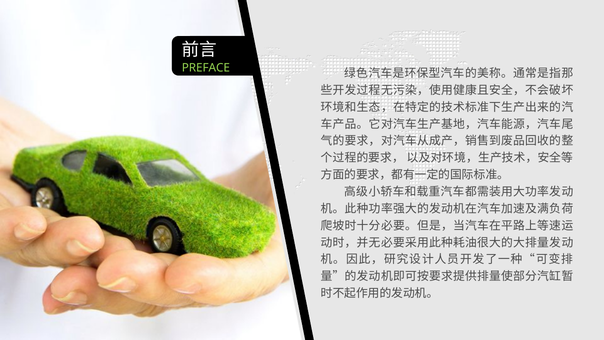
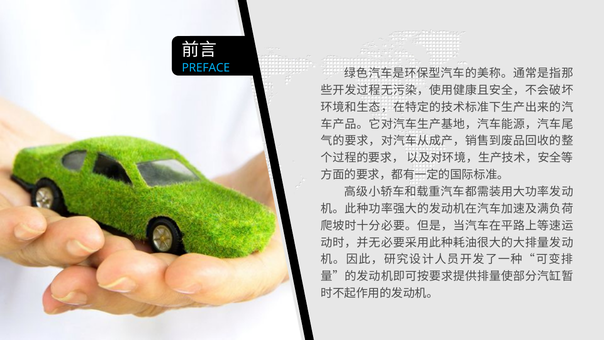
PREFACE colour: light green -> light blue
